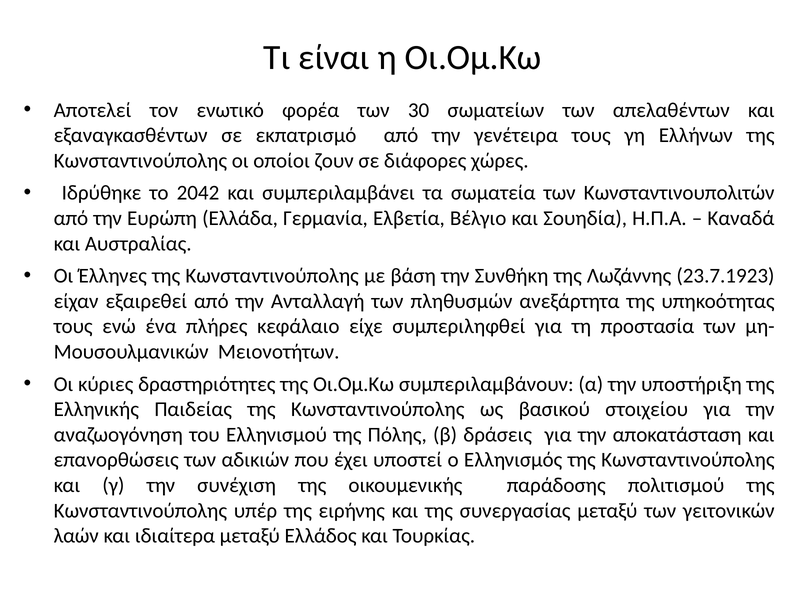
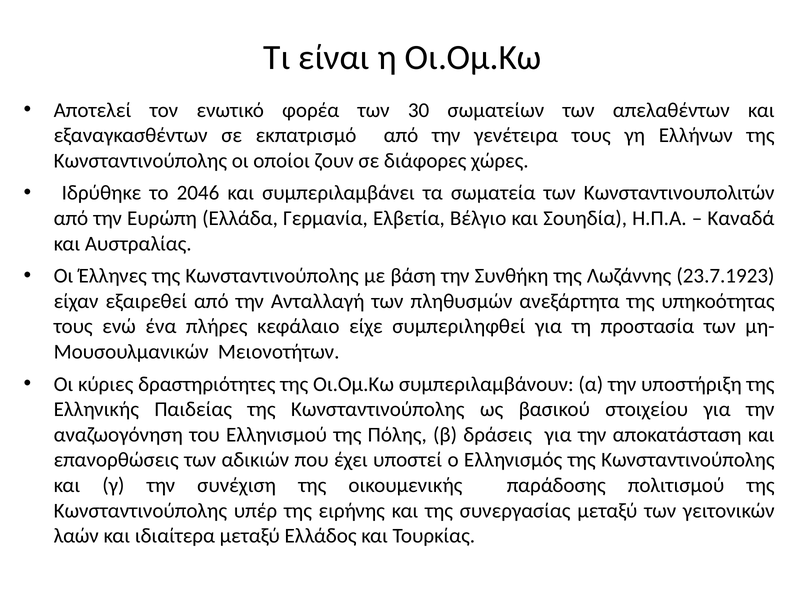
2042: 2042 -> 2046
